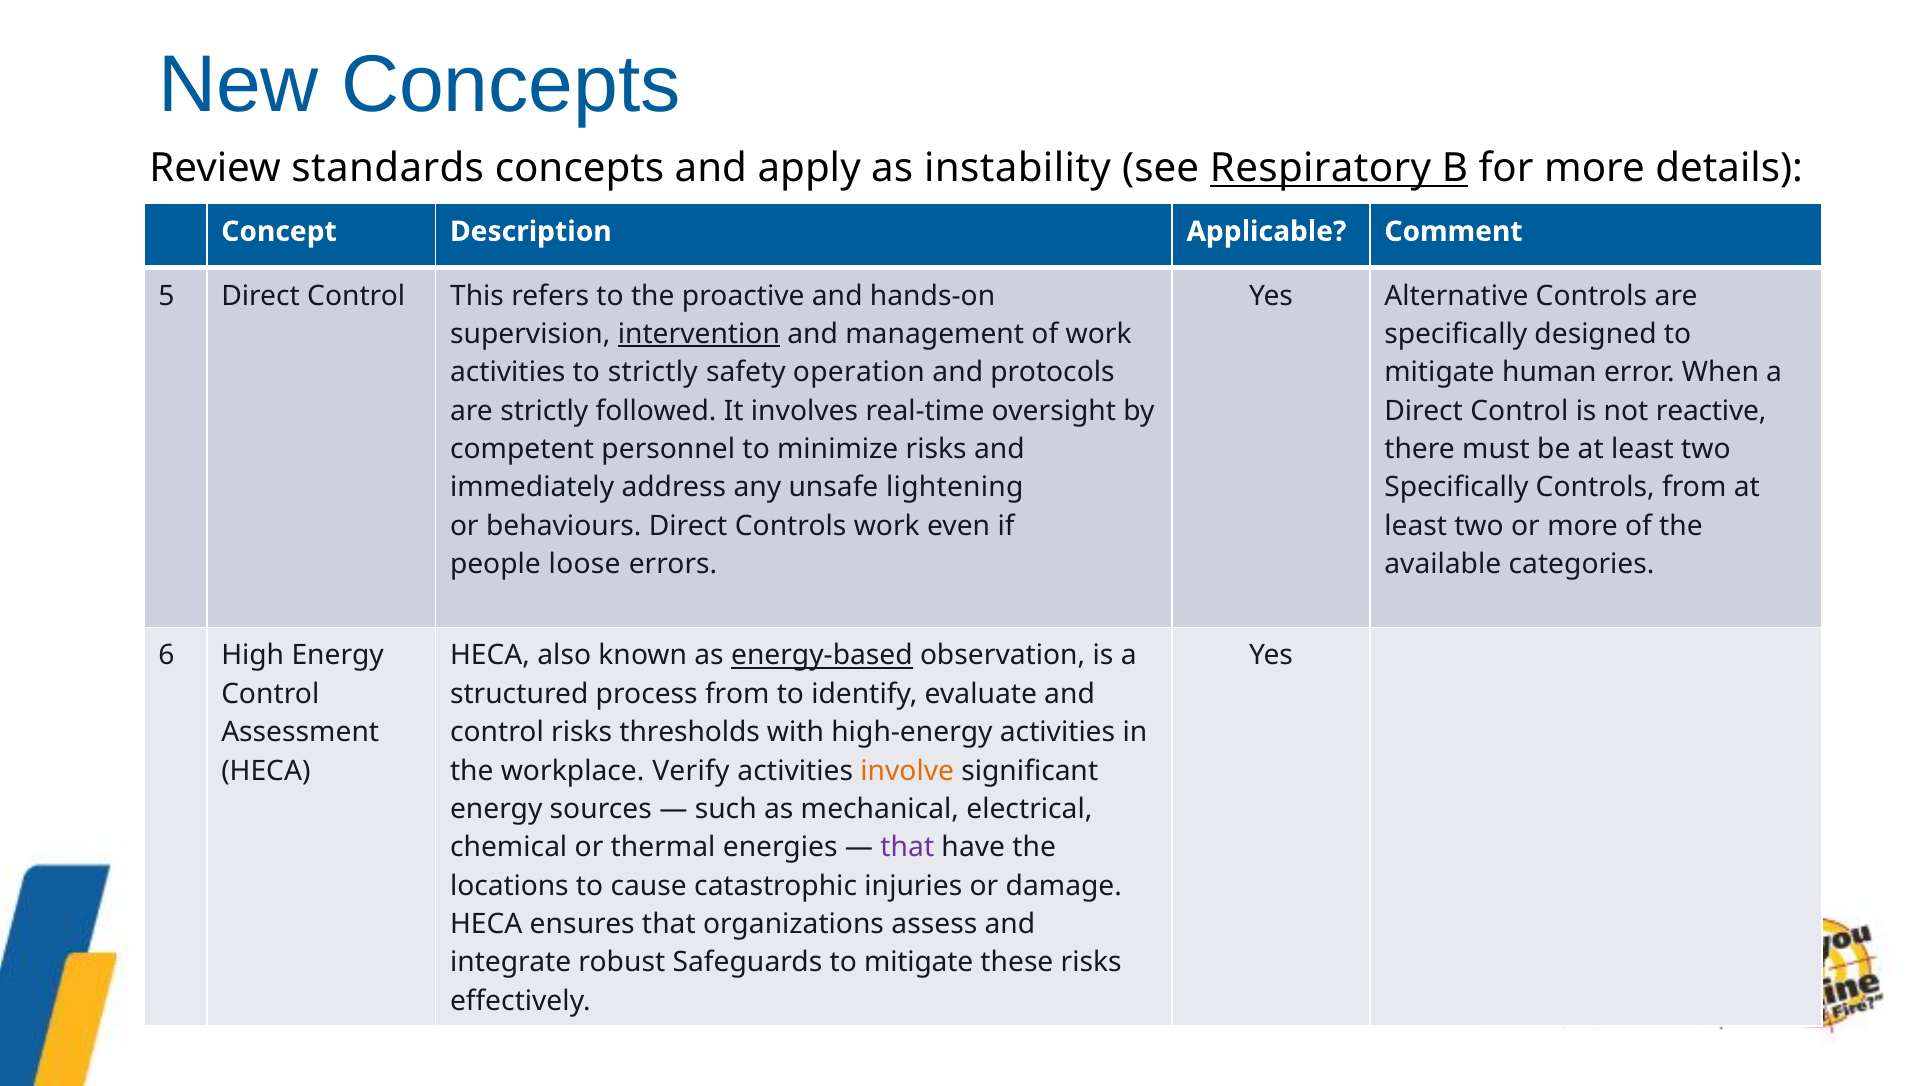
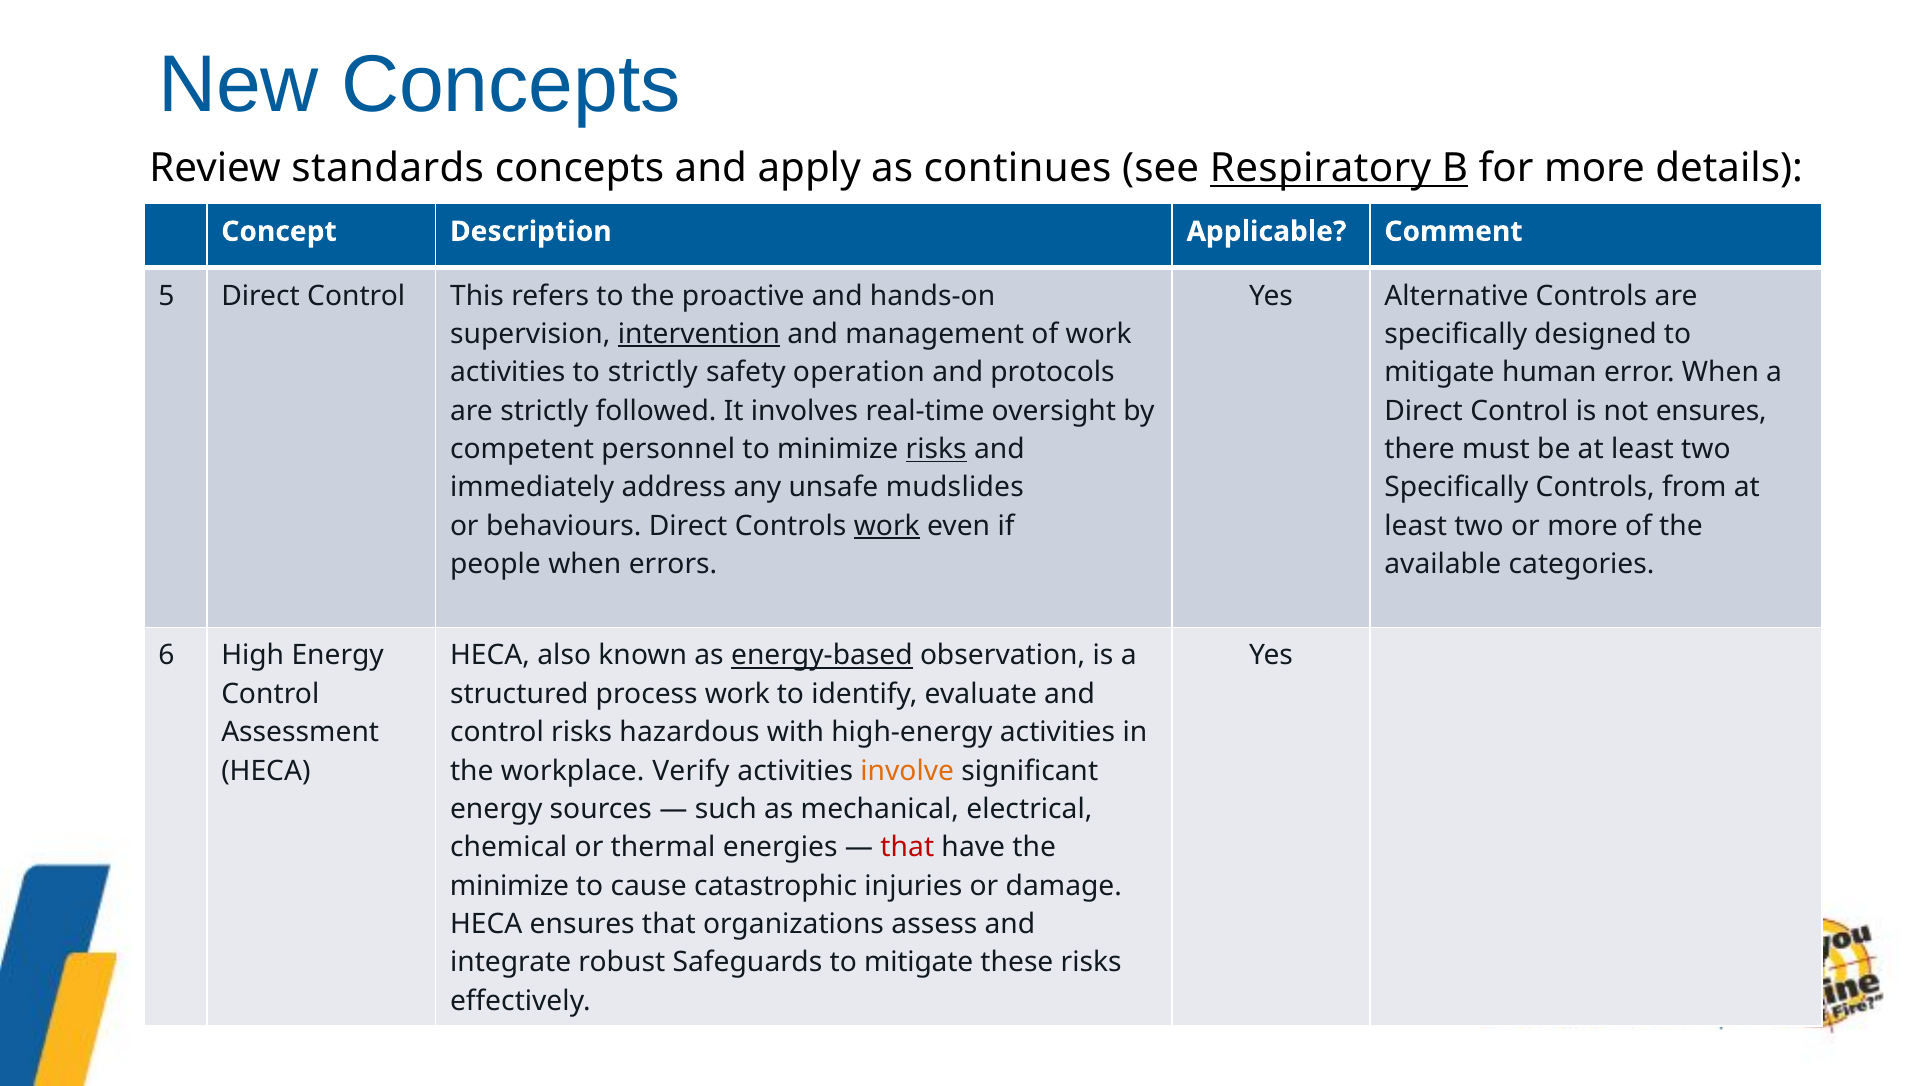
instability: instability -> continues
not reactive: reactive -> ensures
risks at (936, 450) underline: none -> present
lightening: lightening -> mudslides
work at (887, 526) underline: none -> present
people loose: loose -> when
process from: from -> work
thresholds: thresholds -> hazardous
that at (907, 848) colour: purple -> red
locations at (509, 886): locations -> minimize
